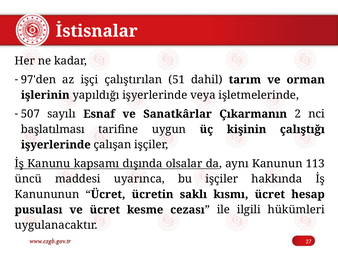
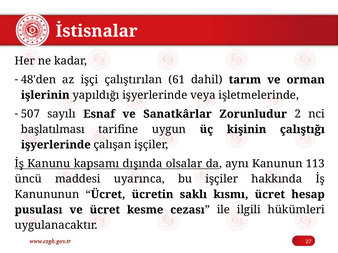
97'den: 97'den -> 48'den
51: 51 -> 61
Çıkarmanın: Çıkarmanın -> Zorunludur
